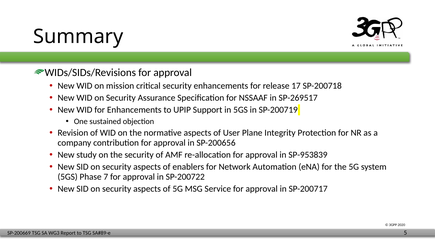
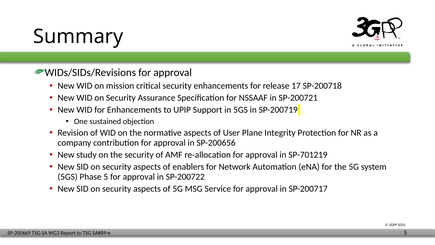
SP-269517: SP-269517 -> SP-200721
SP-953839: SP-953839 -> SP-701219
Phase 7: 7 -> 5
